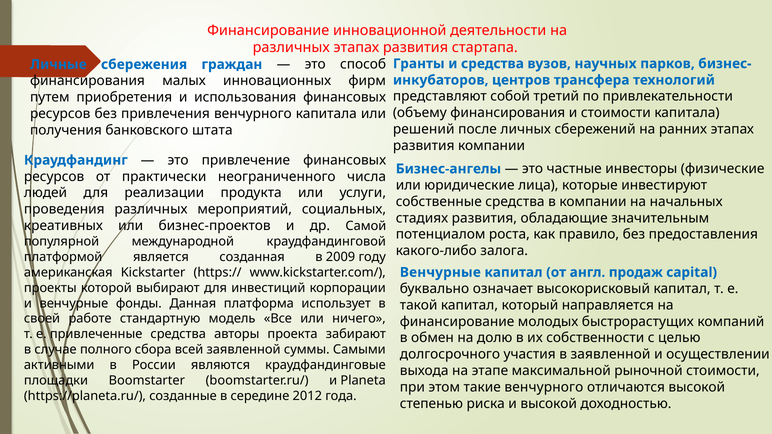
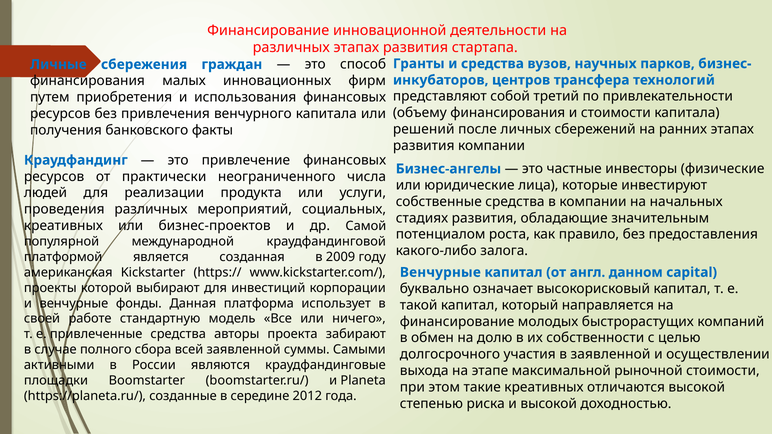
штата: штата -> факты
продаж: продаж -> данном
такие венчурного: венчурного -> креативных
